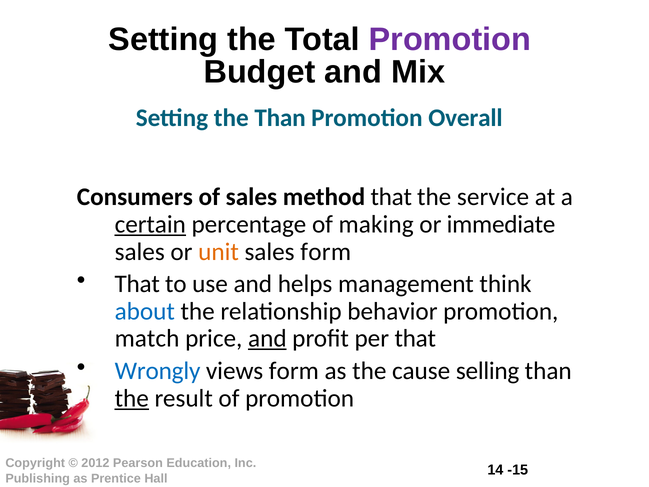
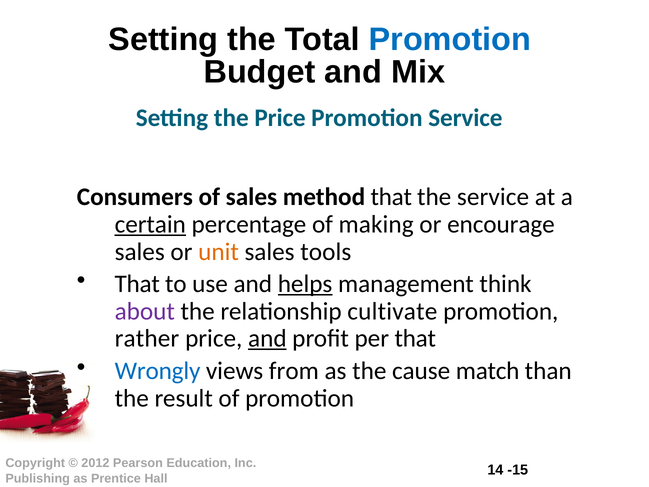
Promotion at (450, 40) colour: purple -> blue
the Than: Than -> Price
Promotion Overall: Overall -> Service
immediate: immediate -> encourage
sales form: form -> tools
helps underline: none -> present
about colour: blue -> purple
behavior: behavior -> cultivate
match: match -> rather
views form: form -> from
selling: selling -> match
the at (132, 398) underline: present -> none
